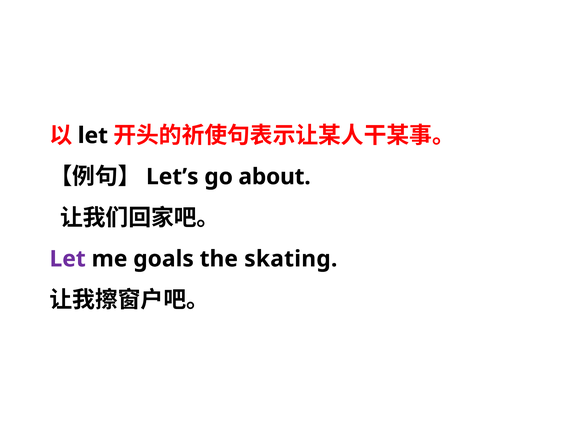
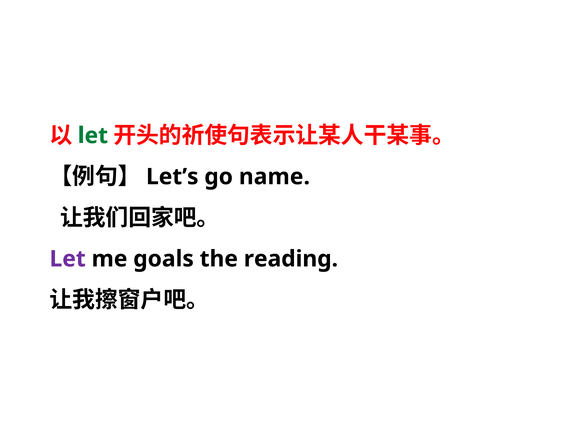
let at (93, 135) colour: black -> green
about: about -> name
skating: skating -> reading
